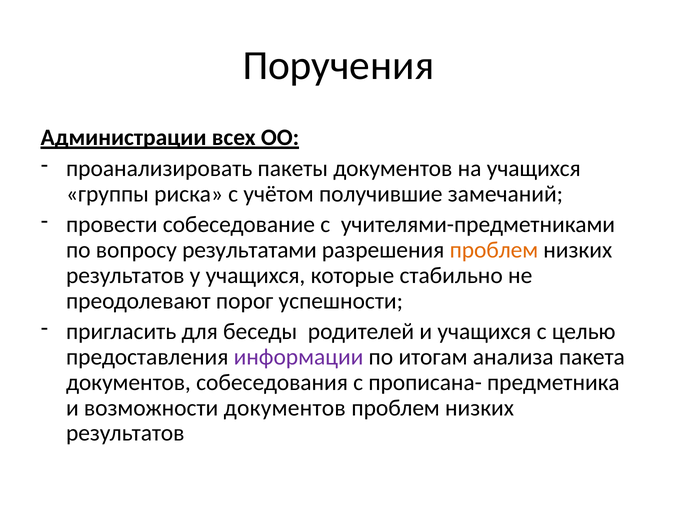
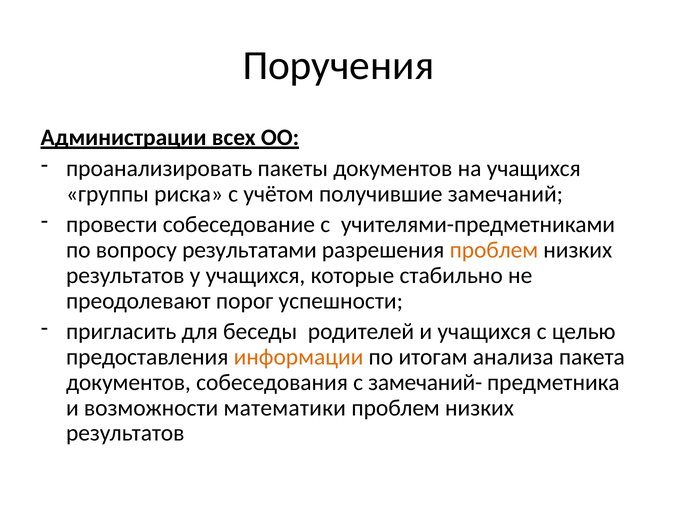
информации colour: purple -> orange
прописана-: прописана- -> замечаний-
возможности документов: документов -> математики
